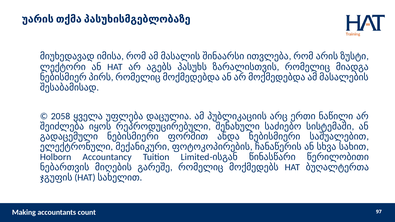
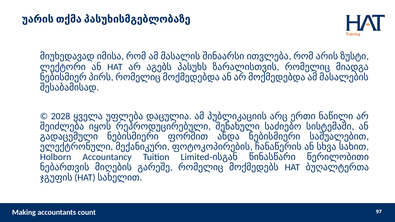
2058: 2058 -> 2028
